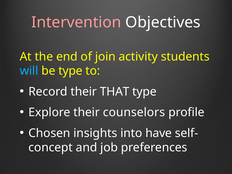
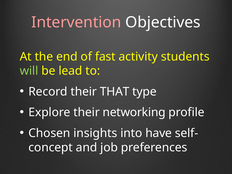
join: join -> fast
will colour: light blue -> light green
be type: type -> lead
counselors: counselors -> networking
